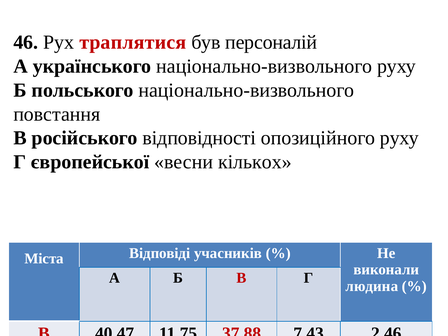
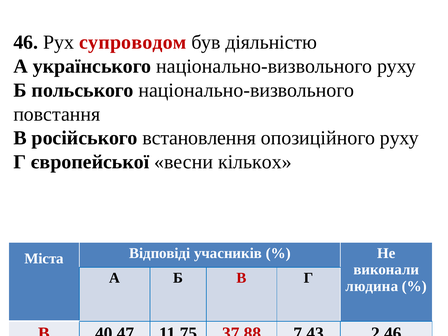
траплятися: траплятися -> супроводом
персоналій: персоналій -> діяльністю
відповідності: відповідності -> встановлення
